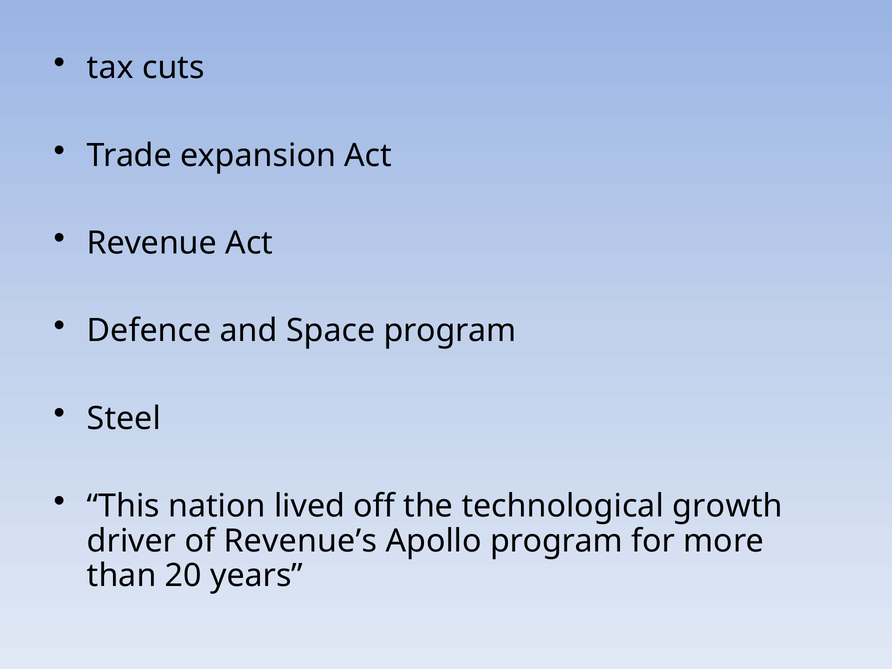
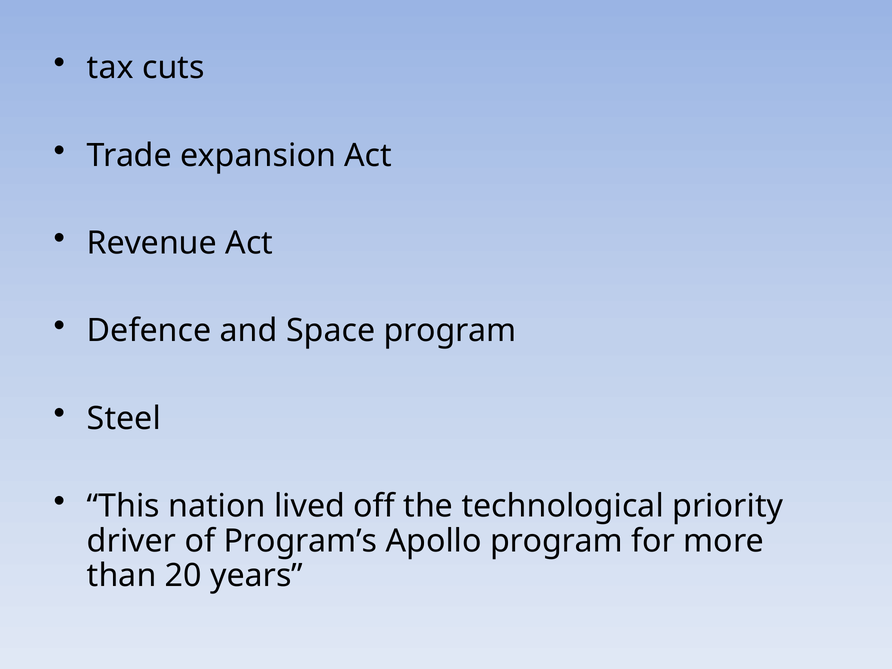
growth: growth -> priority
Revenue’s: Revenue’s -> Program’s
